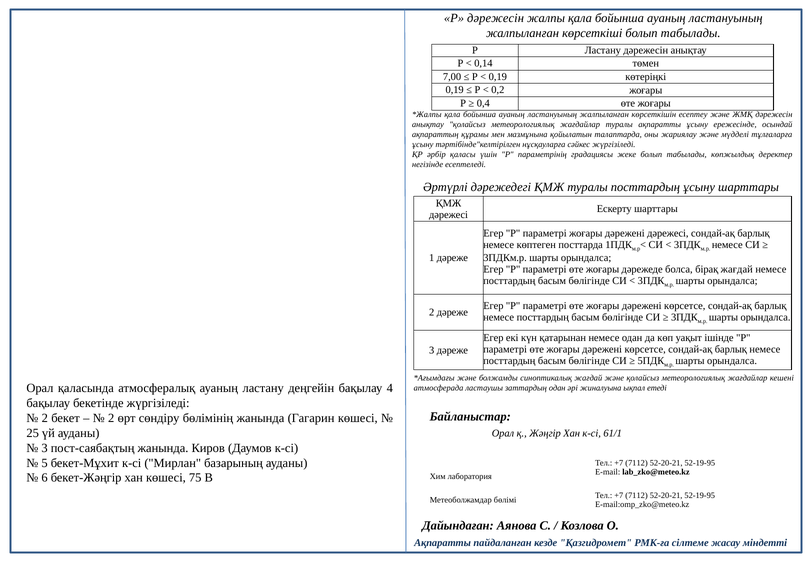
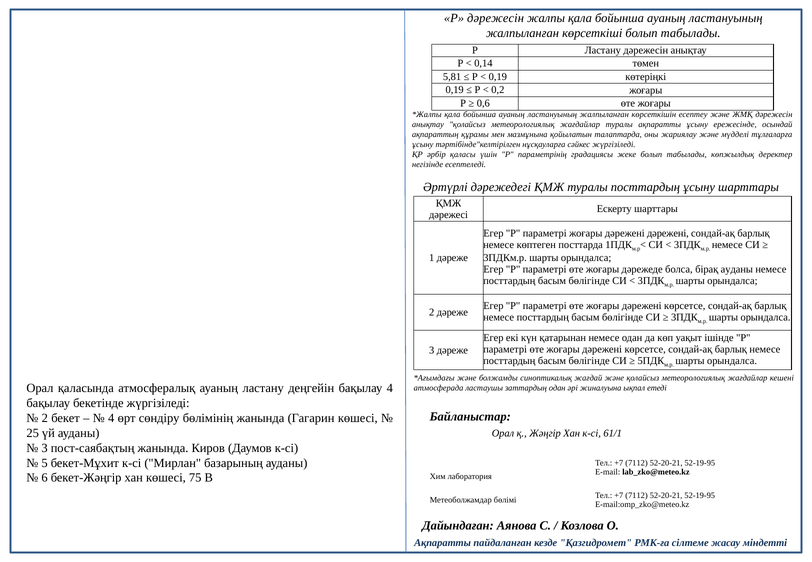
7,00: 7,00 -> 5,81
0,4: 0,4 -> 0,6
дәрежені дәрежесі: дәрежесі -> дәрежені
бірақ жағдай: жағдай -> ауданы
2 at (111, 418): 2 -> 4
